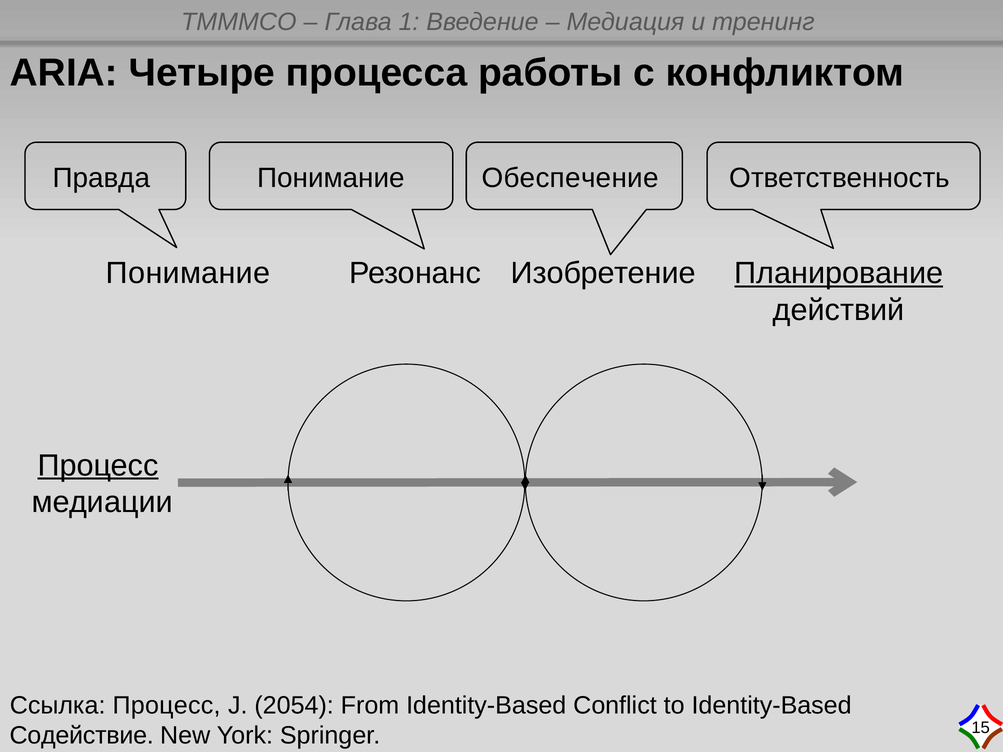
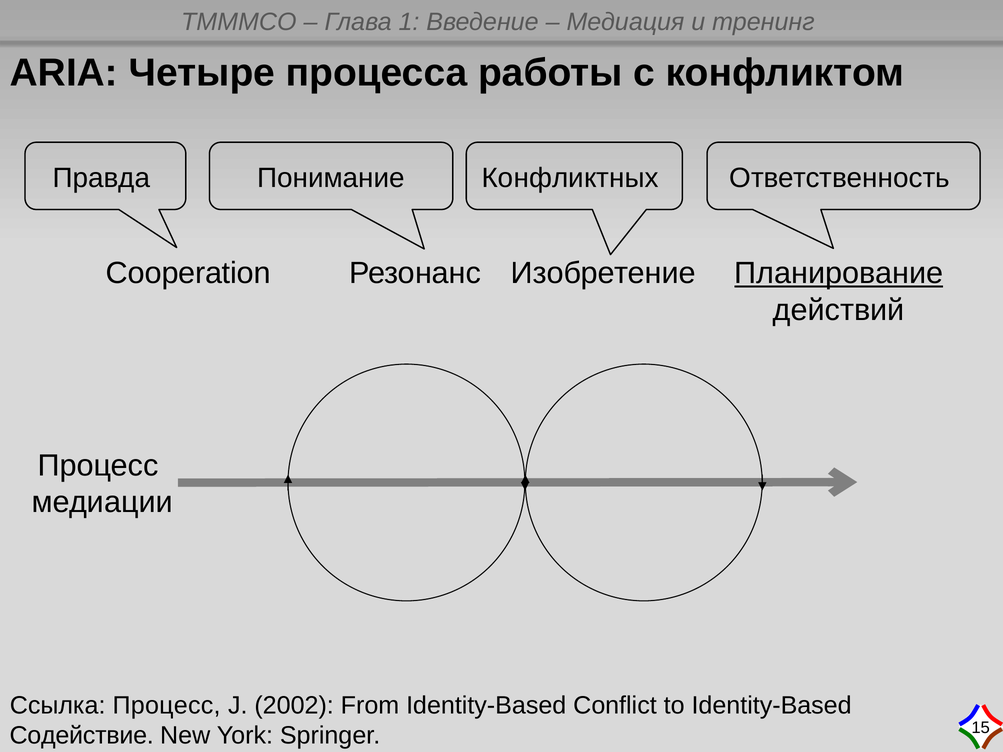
Обеспечение: Обеспечение -> Конфликтных
Понимание at (188, 273): Понимание -> Cooperation
Процесс at (98, 466) underline: present -> none
2054: 2054 -> 2002
